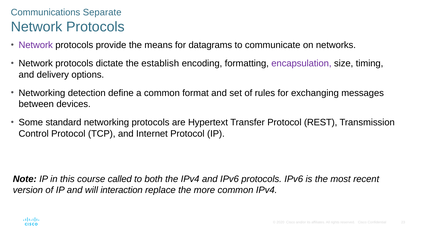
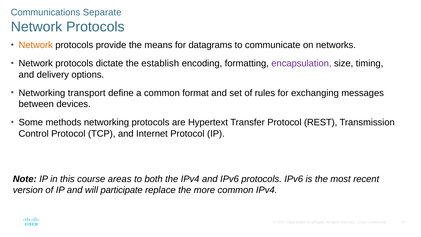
Network at (36, 45) colour: purple -> orange
detection: detection -> transport
standard: standard -> methods
called: called -> areas
interaction: interaction -> participate
